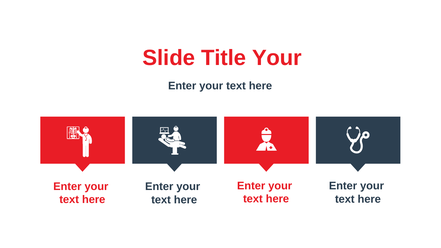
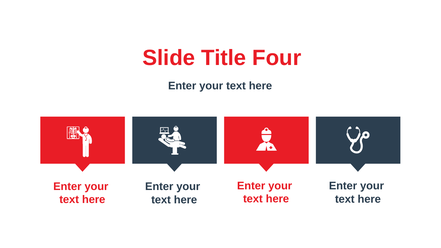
Title Your: Your -> Four
